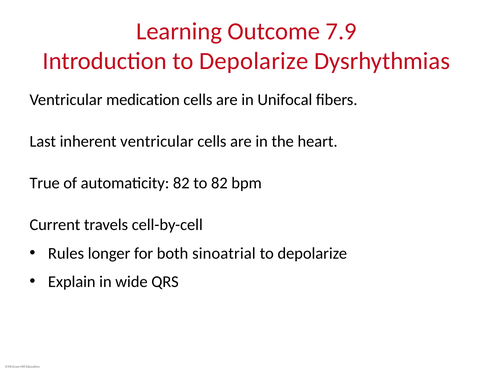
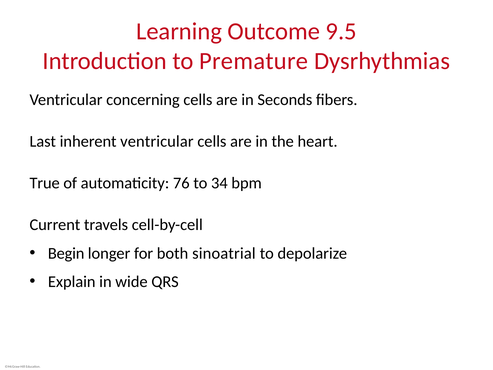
7.9: 7.9 -> 9.5
Introduction to Depolarize: Depolarize -> Premature
medication: medication -> concerning
Unifocal: Unifocal -> Seconds
automaticity 82: 82 -> 76
to 82: 82 -> 34
Rules: Rules -> Begin
